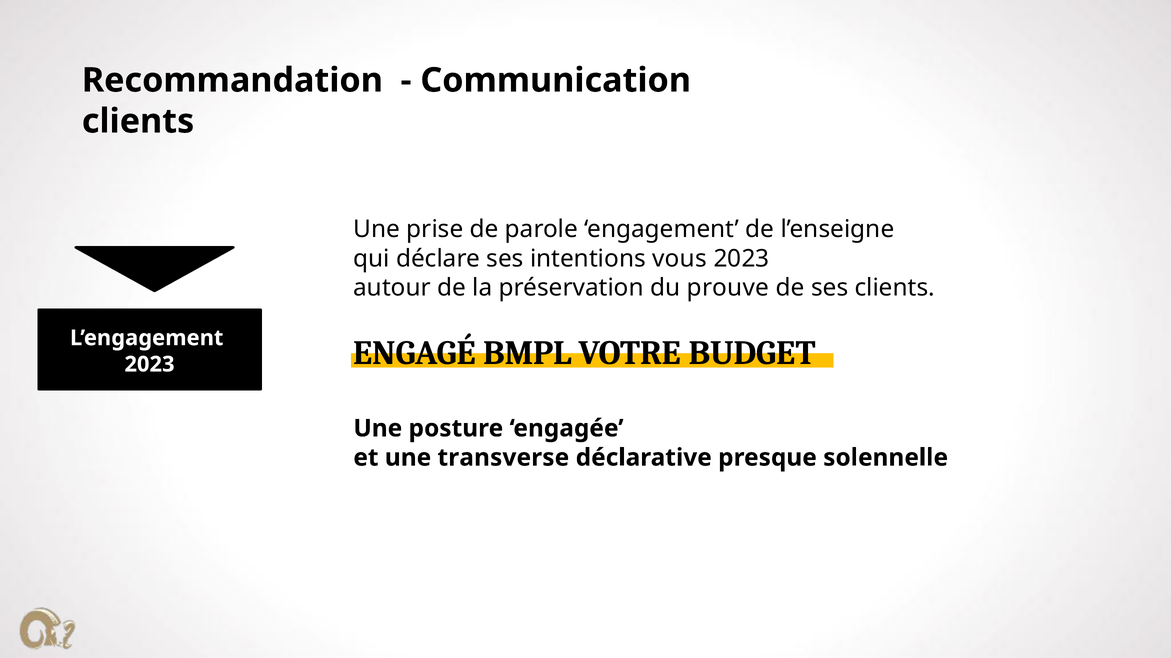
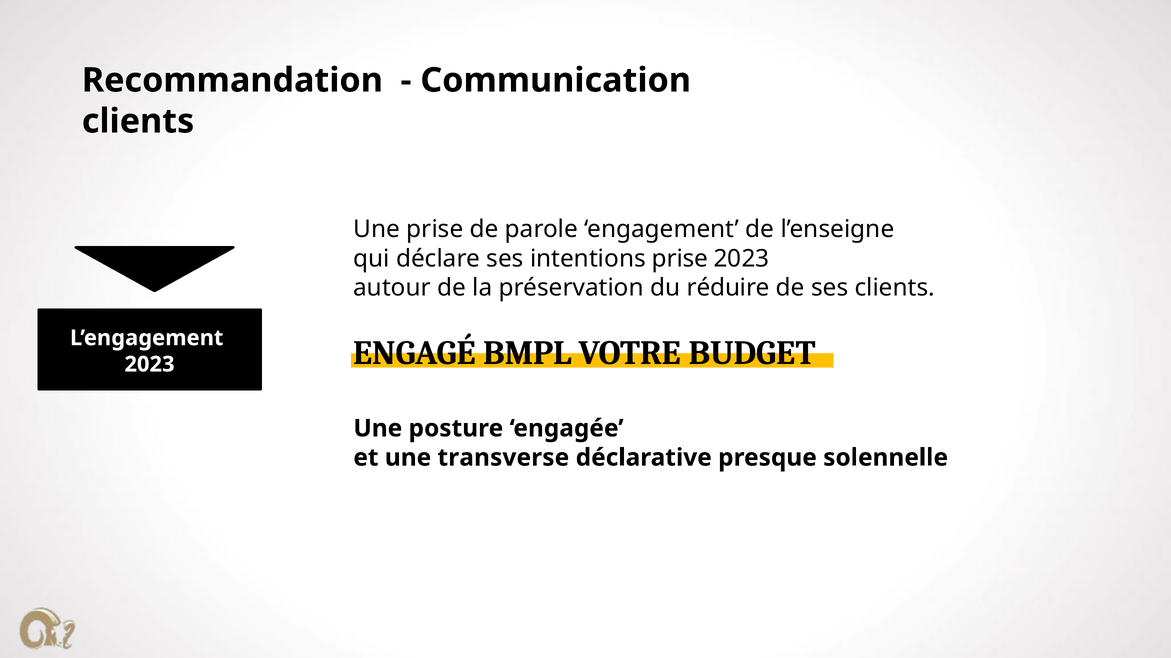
intentions vous: vous -> prise
prouve: prouve -> réduire
